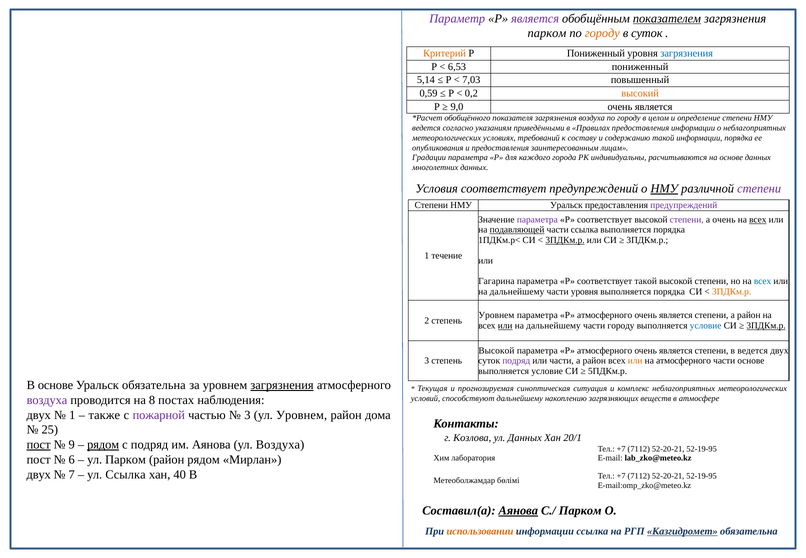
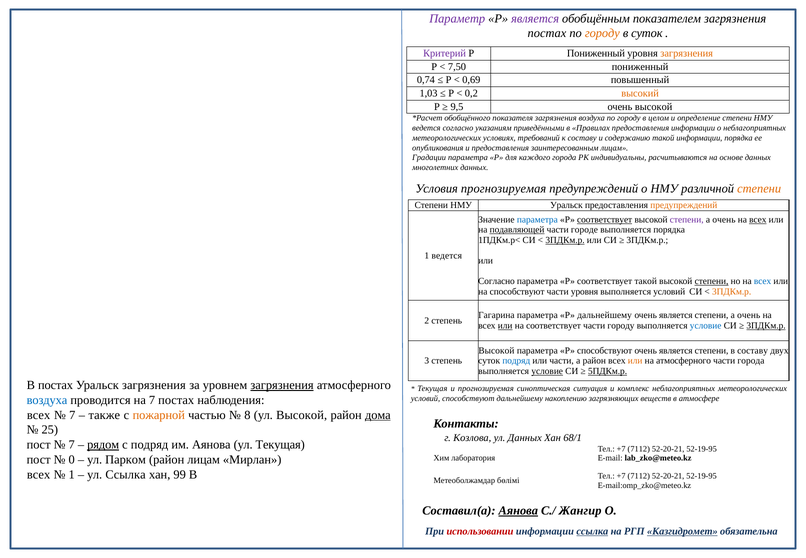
показателем underline: present -> none
парком at (547, 33): парком -> постах
Критерий colour: orange -> purple
загрязнения at (687, 53) colour: blue -> orange
6,53: 6,53 -> 7,50
5,14: 5,14 -> 0,74
7,03: 7,03 -> 0,69
0,59: 0,59 -> 1,03
9,0: 9,0 -> 9,5
является at (654, 107): является -> высокой
Условия соответствует: соответствует -> прогнозируемая
НМУ at (664, 189) underline: present -> none
степени at (759, 189) colour: purple -> orange
предупреждений at (684, 205) colour: purple -> orange
параметра at (537, 220) colour: purple -> blue
соответствует at (605, 220) underline: none -> present
части ссылка: ссылка -> городе
1 течение: течение -> ведется
Гагарина at (496, 281): Гагарина -> Согласно
степени at (712, 281) underline: none -> present
дальнейшему at (517, 292): дальнейшему -> способствуют
порядка at (669, 292): порядка -> условий
Уровнем at (496, 315): Уровнем -> Гагарина
атмосферного at (605, 315): атмосферного -> дальнейшему
район at (749, 315): район -> очень
дальнейшему at (553, 326): дальнейшему -> соответствует
атмосферного at (605, 351): атмосферного -> способствуют
в ведется: ведется -> составу
подряд at (516, 361) colour: purple -> blue
части основе: основе -> города
условие at (547, 371) underline: none -> present
5ПДКм.р underline: none -> present
В основе: основе -> постах
Уральск обязательна: обязательна -> загрязнения
воздуха at (47, 400) colour: purple -> blue
на 8: 8 -> 7
двух at (39, 415): двух -> всех
1 at (72, 415): 1 -> 7
пожарной colour: purple -> orange
3 at (247, 415): 3 -> 8
ул Уровнем: Уровнем -> Высокой
дома underline: none -> present
20/1: 20/1 -> 68/1
пост at (39, 445) underline: present -> none
9 at (72, 445): 9 -> 7
ул Воздуха: Воздуха -> Текущая
6: 6 -> 0
район рядом: рядом -> лицам
двух at (39, 474): двух -> всех
7 at (72, 474): 7 -> 1
40: 40 -> 99
С./ Парком: Парком -> Жангир
использовании colour: orange -> red
ссылка at (592, 531) underline: none -> present
